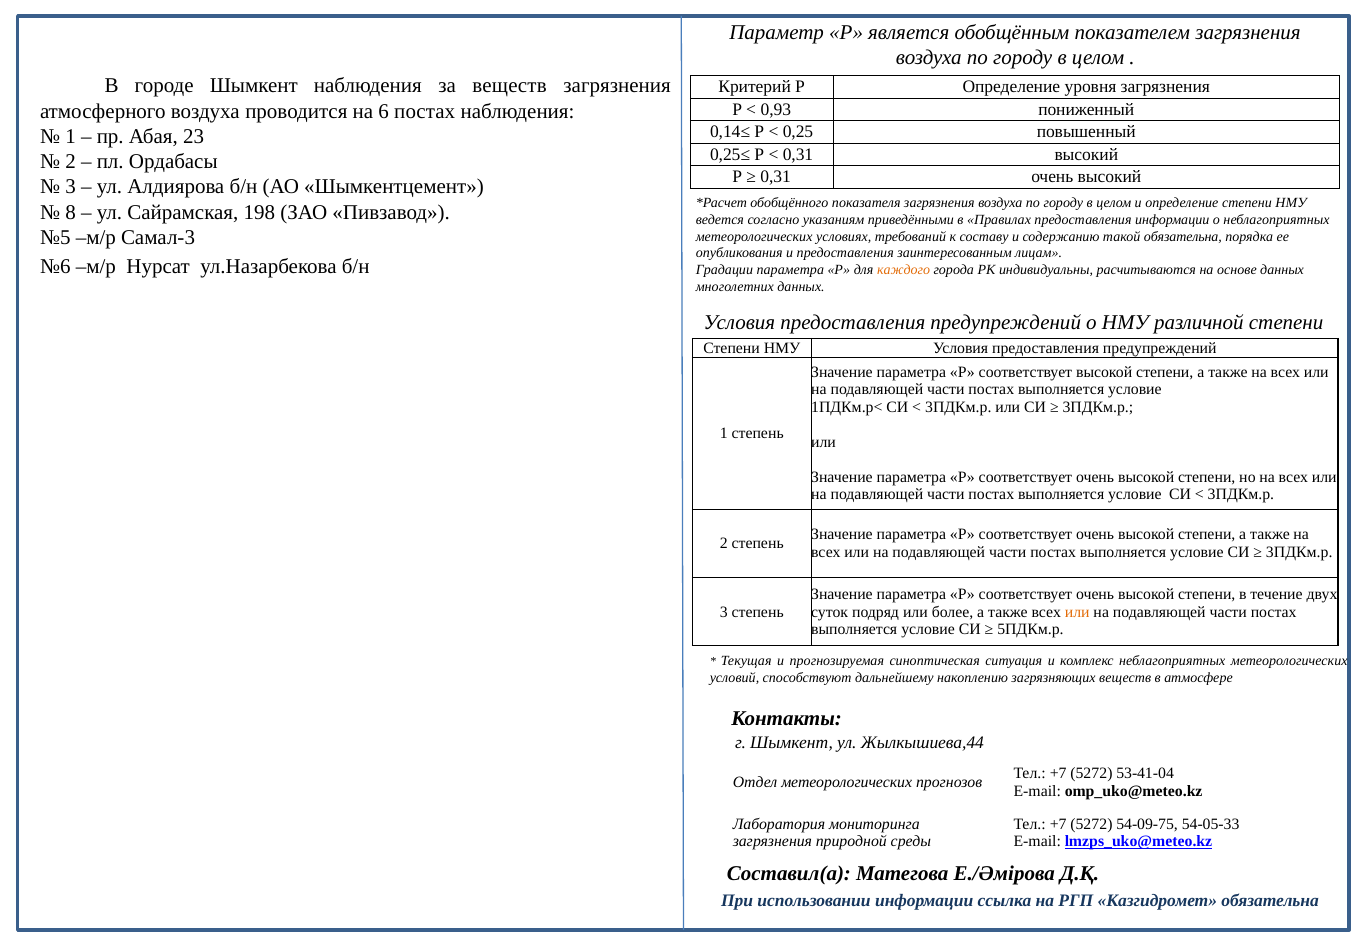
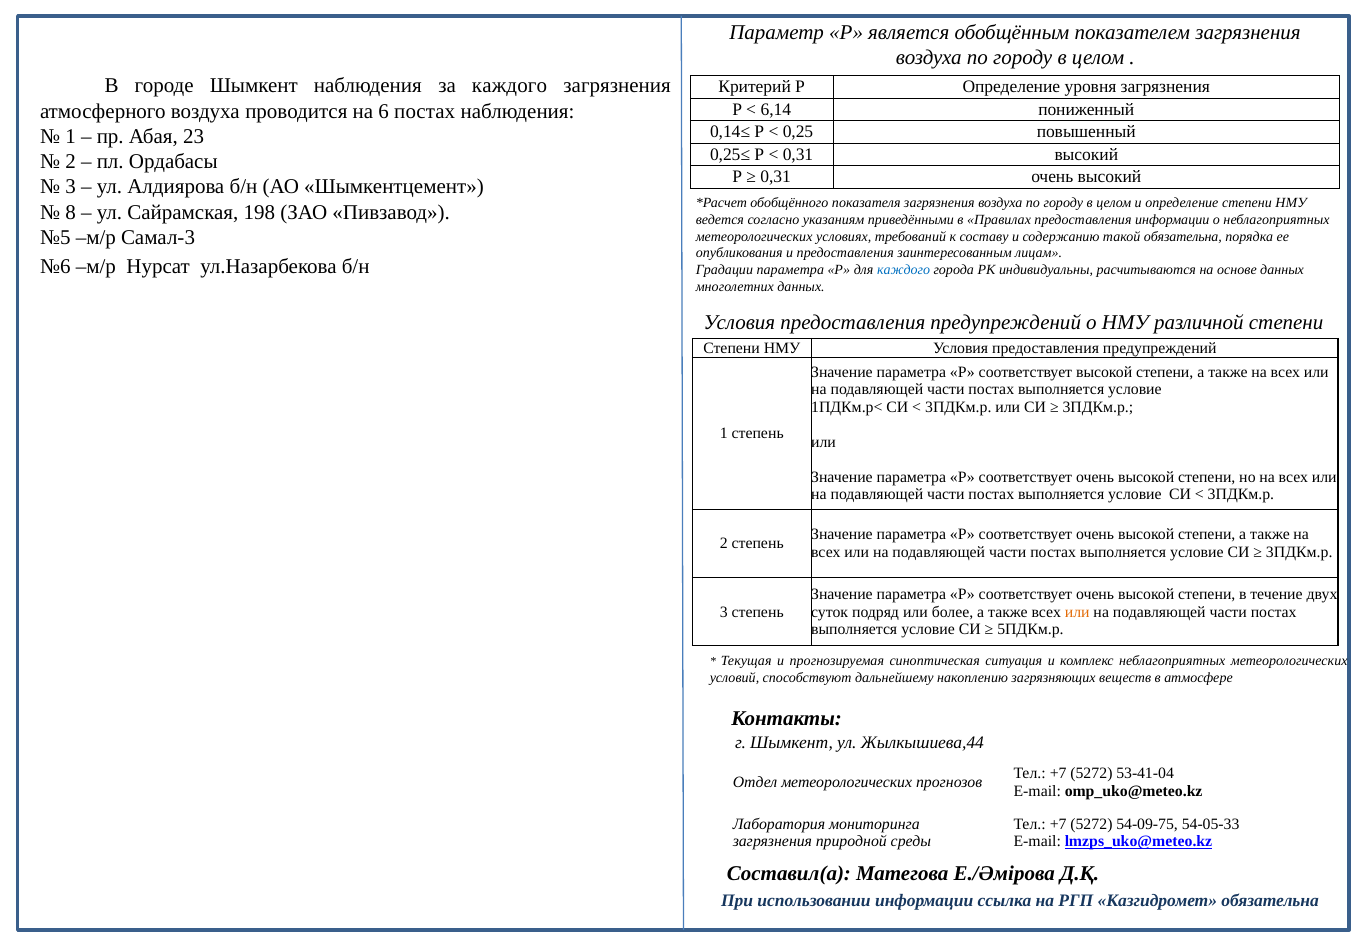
за веществ: веществ -> каждого
0,93: 0,93 -> 6,14
каждого at (904, 270) colour: orange -> blue
